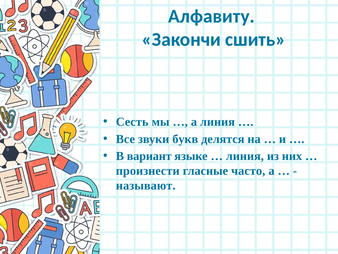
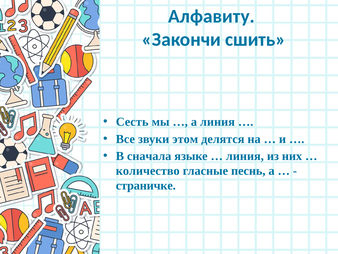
букв: букв -> этом
вариант: вариант -> сначала
произнести: произнести -> количество
часто: часто -> песнь
называют: называют -> страничке
